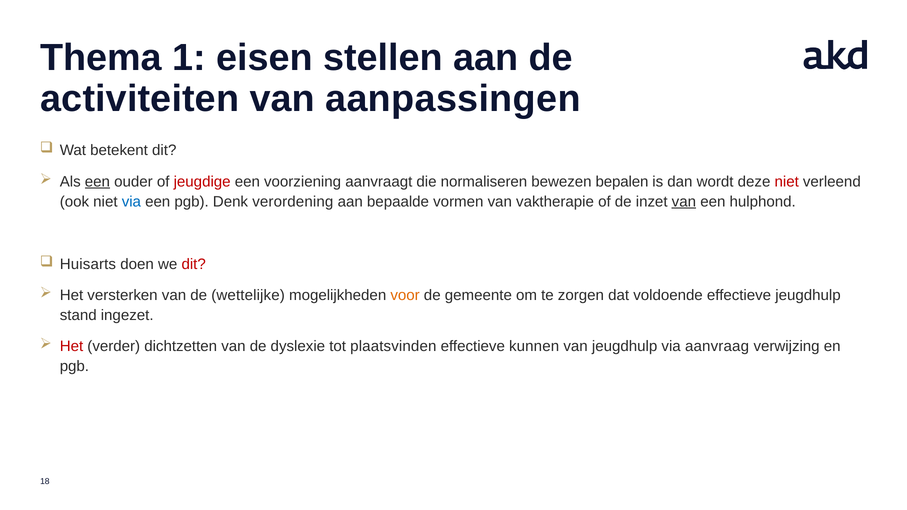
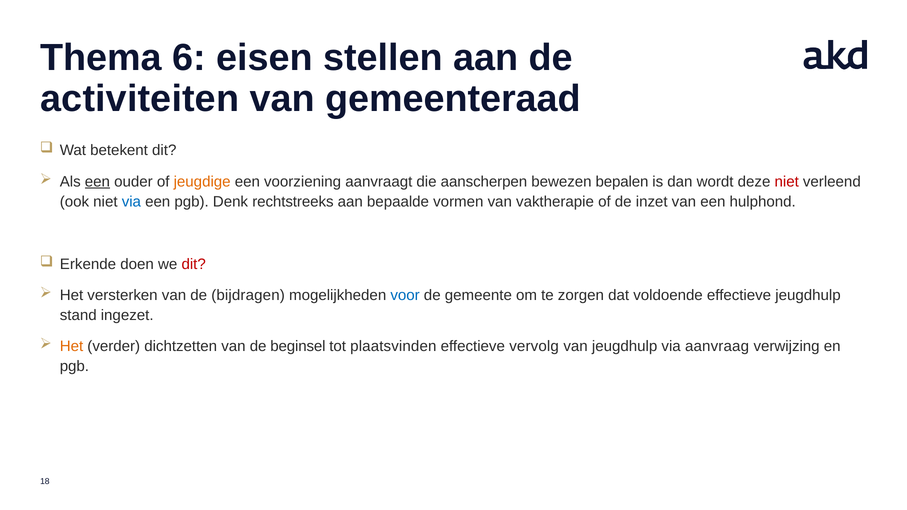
1: 1 -> 6
aanpassingen: aanpassingen -> gemeenteraad
jeugdige colour: red -> orange
normaliseren: normaliseren -> aanscherpen
verordening: verordening -> rechtstreeks
van at (684, 202) underline: present -> none
Huisarts: Huisarts -> Erkende
wettelijke: wettelijke -> bijdragen
voor colour: orange -> blue
Het at (72, 347) colour: red -> orange
dyslexie: dyslexie -> beginsel
kunnen: kunnen -> vervolg
